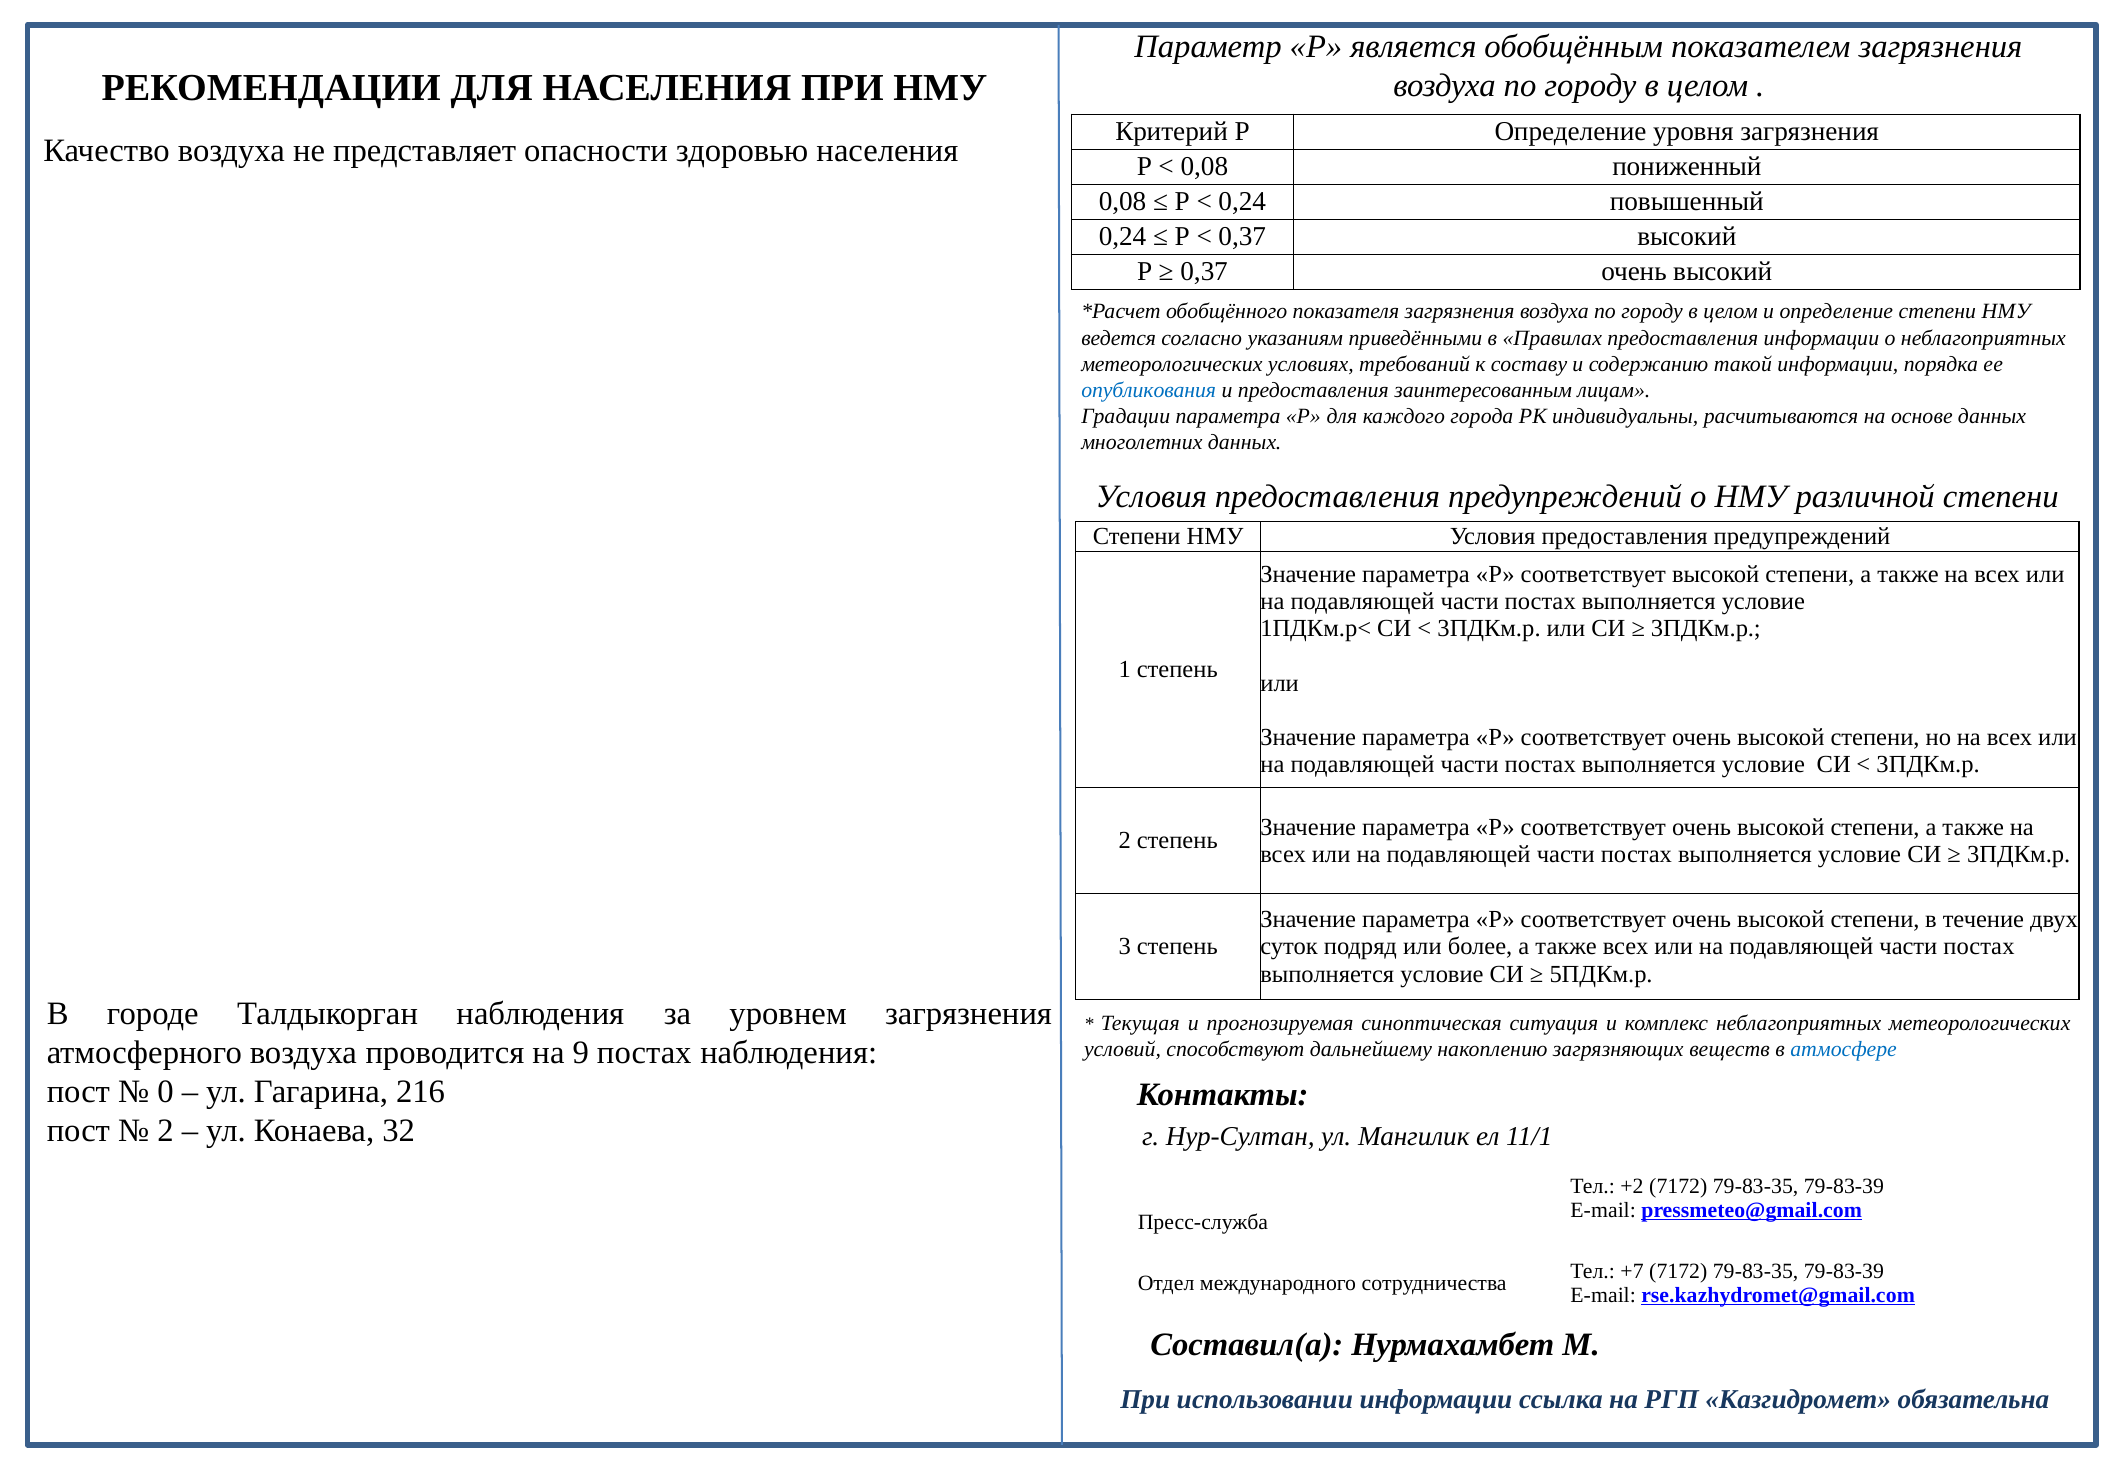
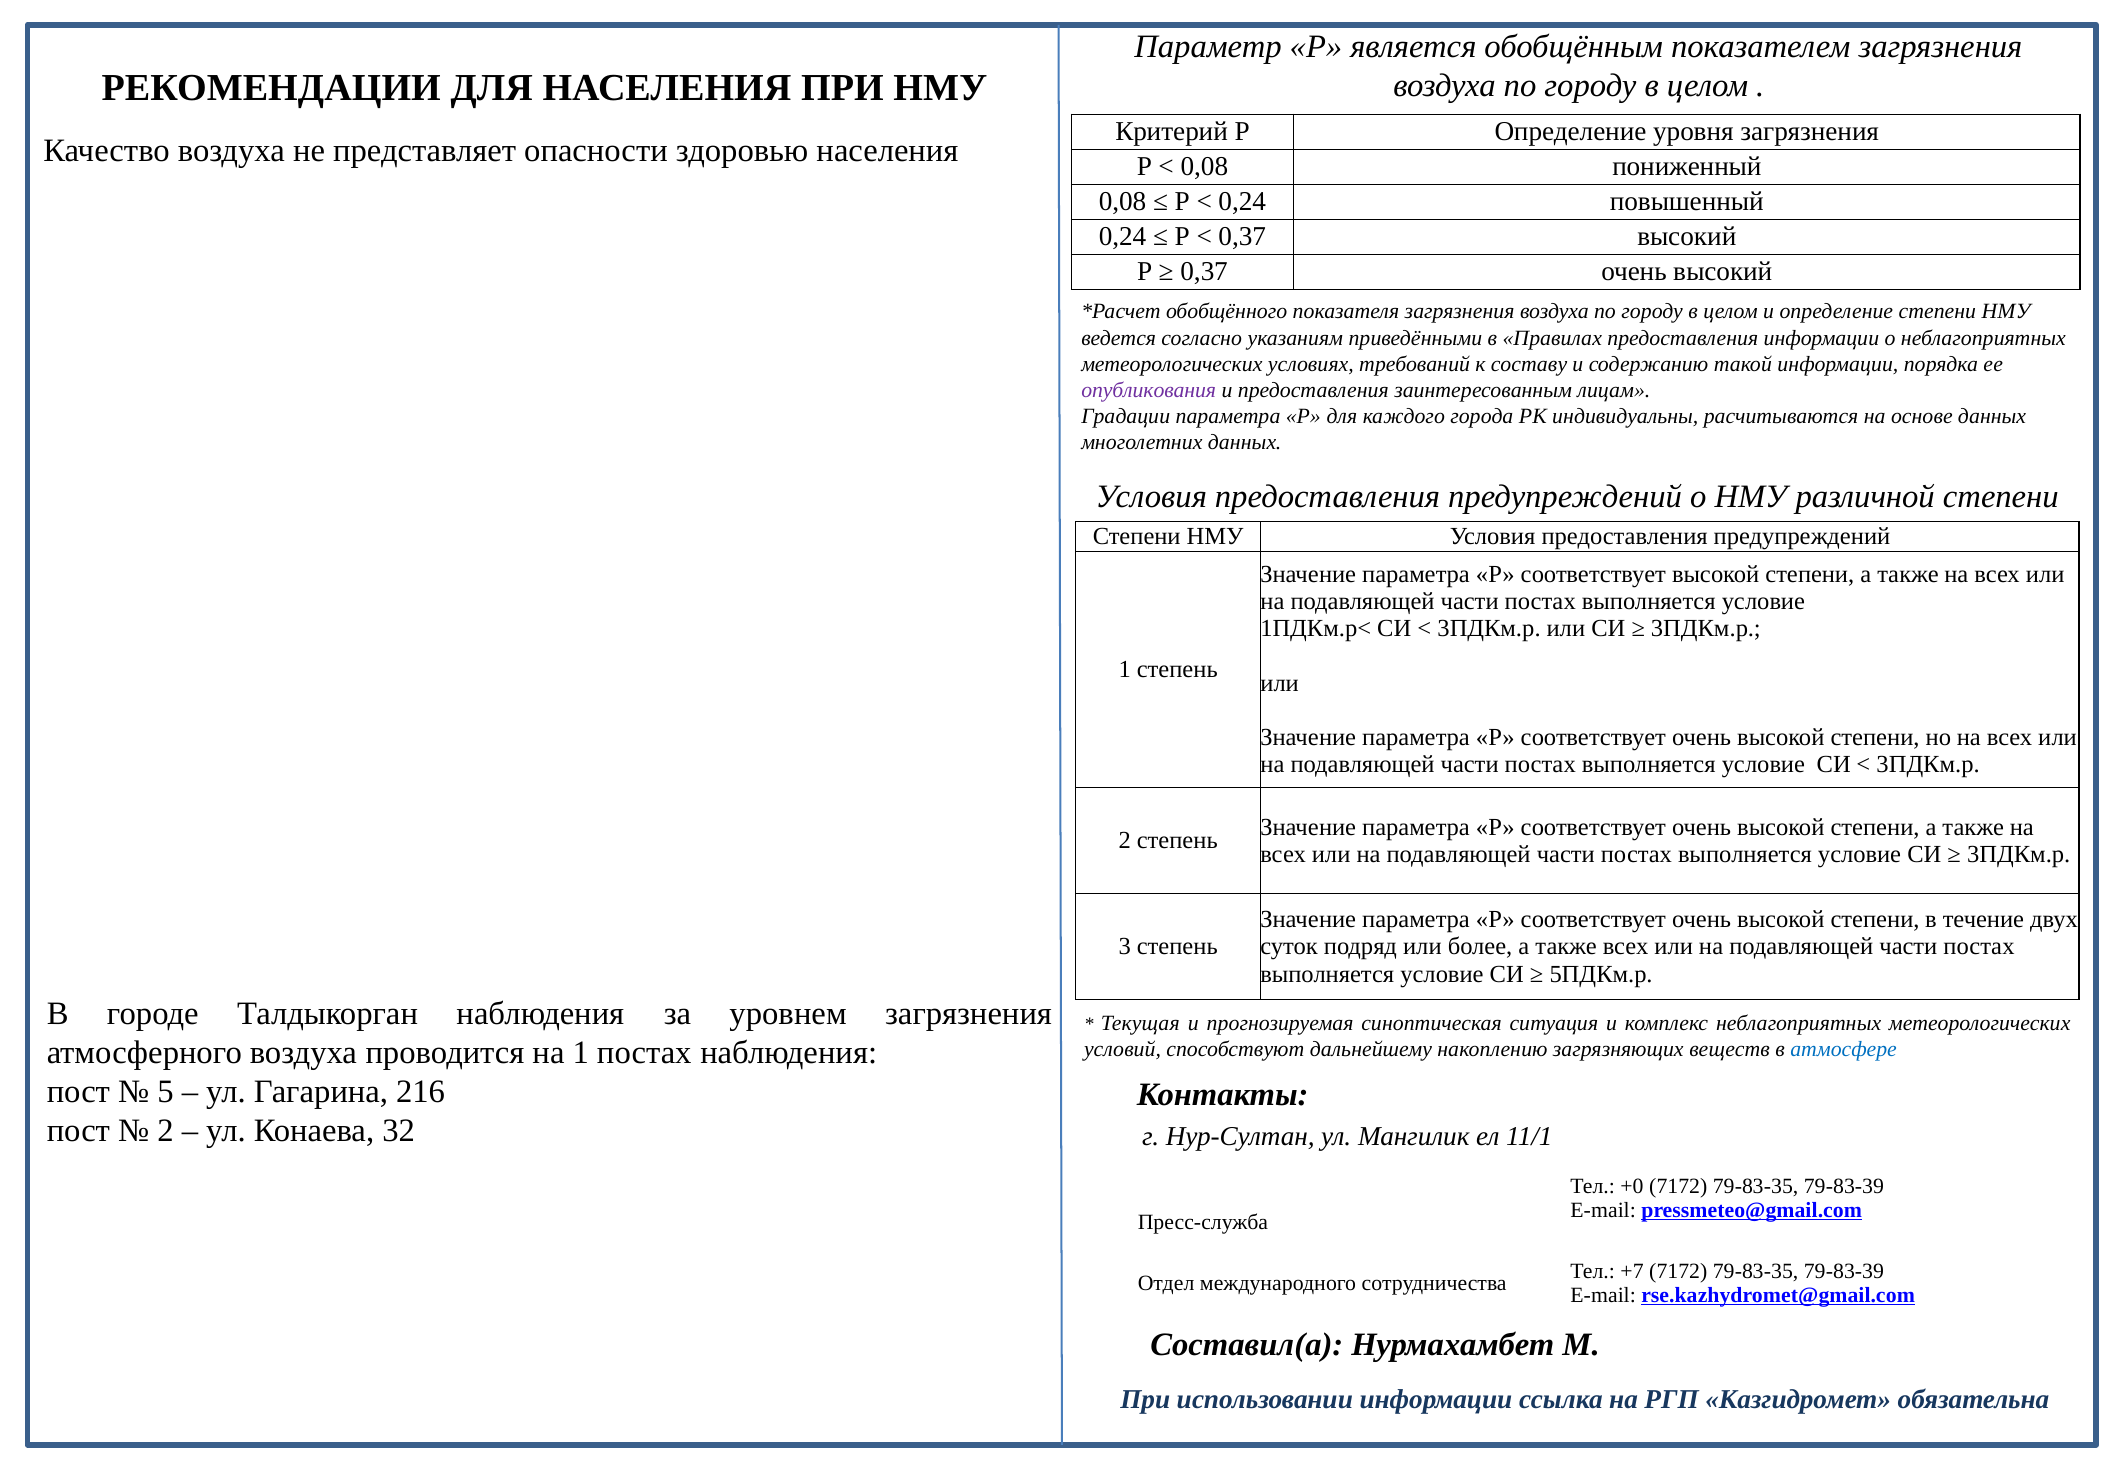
опубликования colour: blue -> purple
на 9: 9 -> 1
0: 0 -> 5
+2: +2 -> +0
